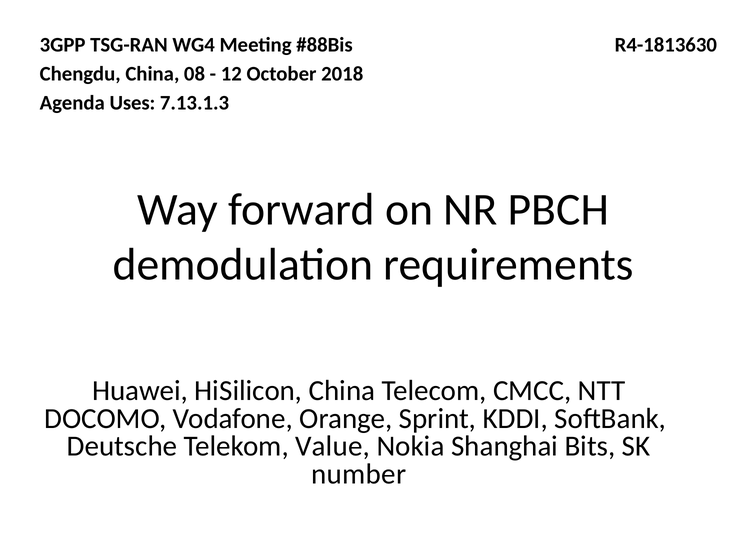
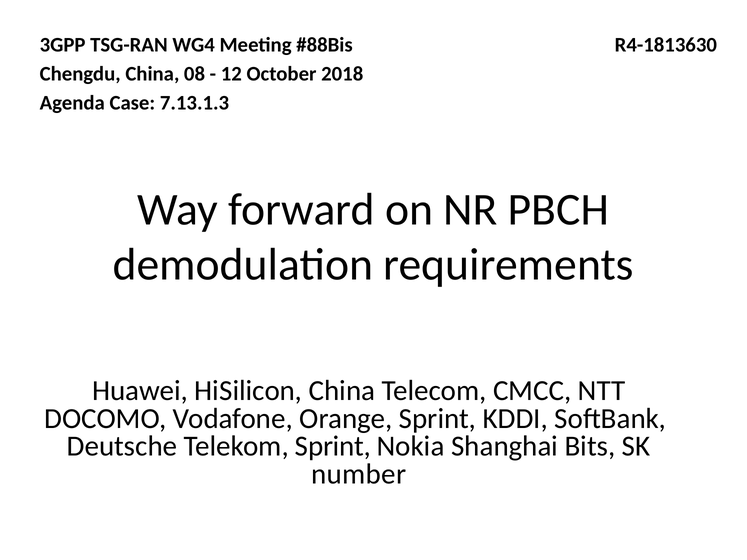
Uses: Uses -> Case
Telekom Value: Value -> Sprint
